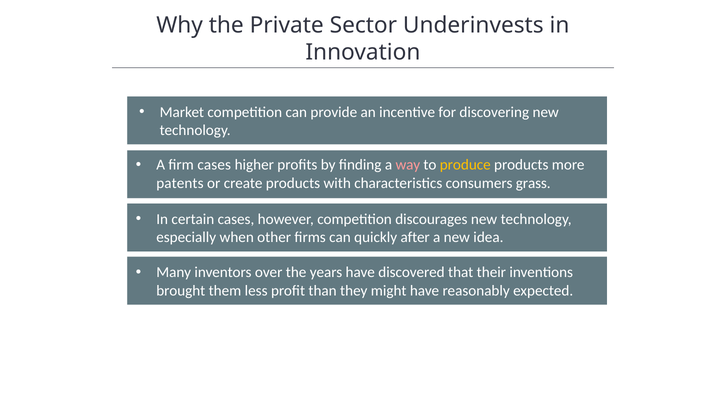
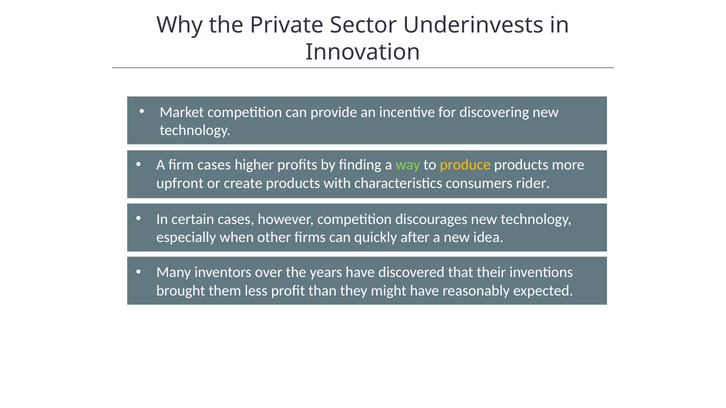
way colour: pink -> light green
patents: patents -> upfront
grass: grass -> rider
